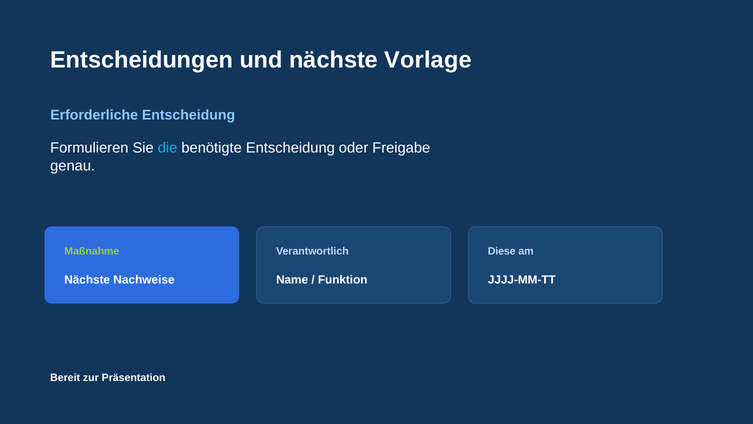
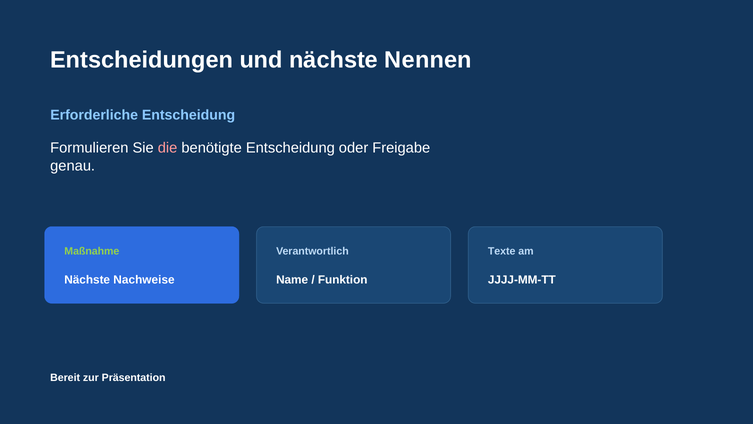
Vorlage: Vorlage -> Nennen
die colour: light blue -> pink
Diese: Diese -> Texte
